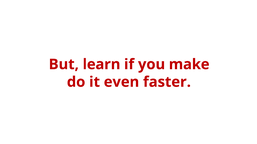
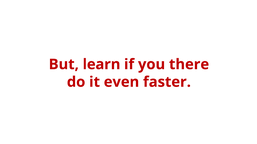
make: make -> there
